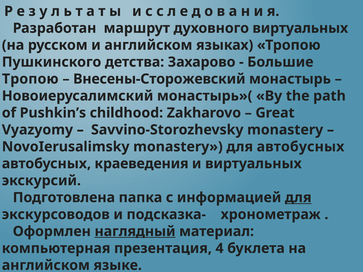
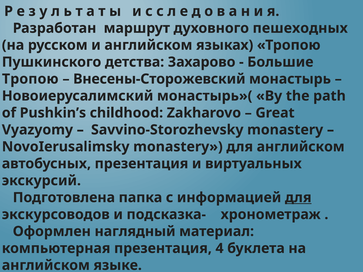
духовного виртуальных: виртуальных -> пешеходных
для автобусных: автобусных -> английском
автобусных краеведения: краеведения -> презентация
наглядный underline: present -> none
